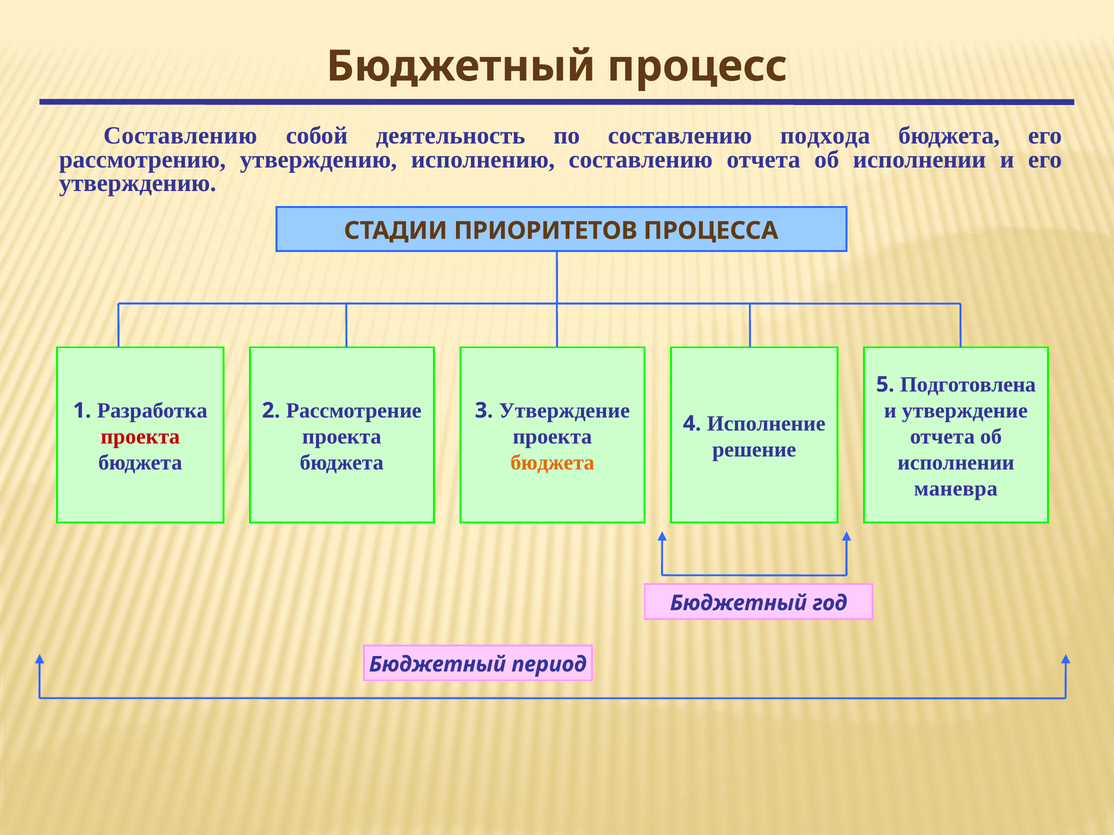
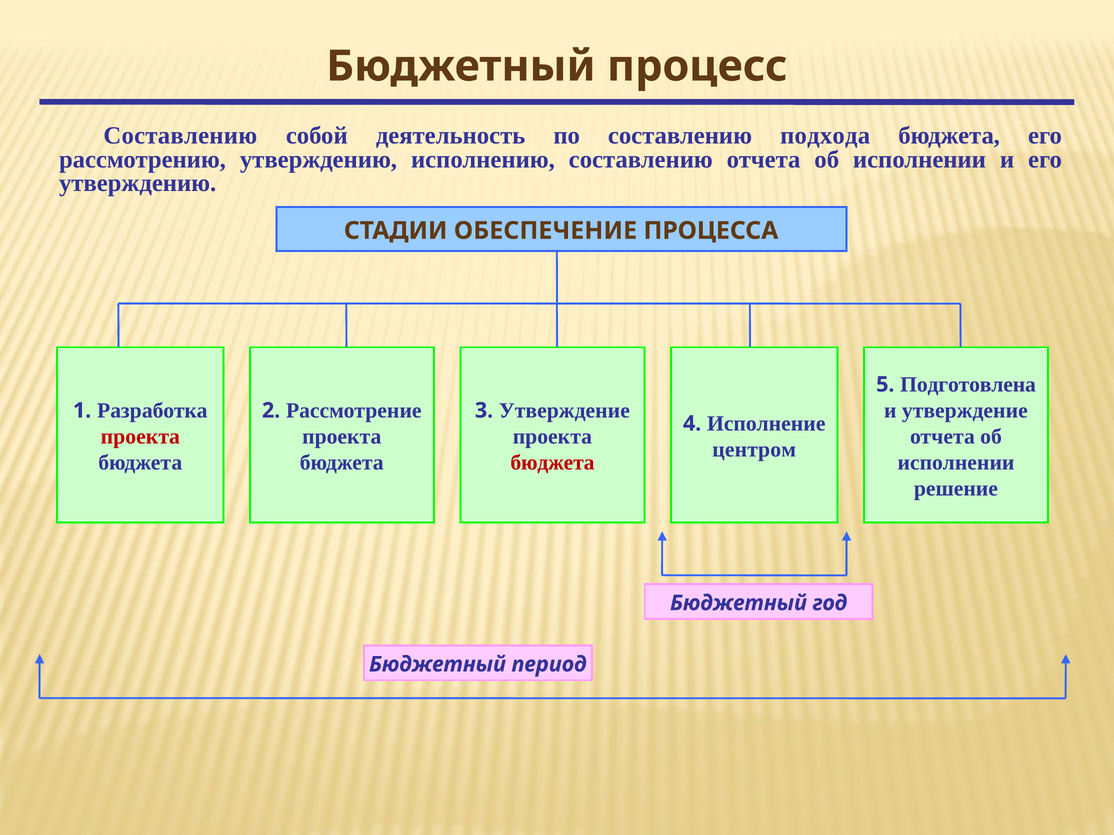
ПРИОРИТЕТОВ: ПРИОРИТЕТОВ -> ОБЕСПЕЧЕНИЕ
решение: решение -> центром
бюджета at (552, 463) colour: orange -> red
маневра: маневра -> решение
